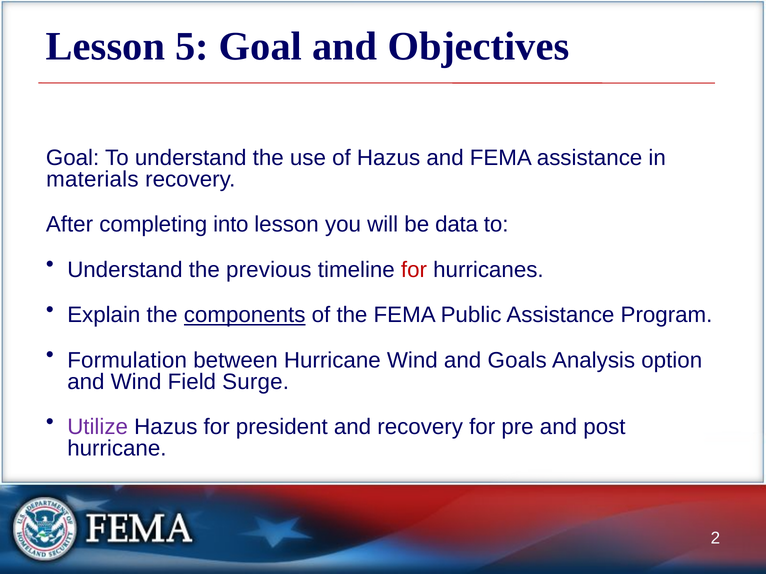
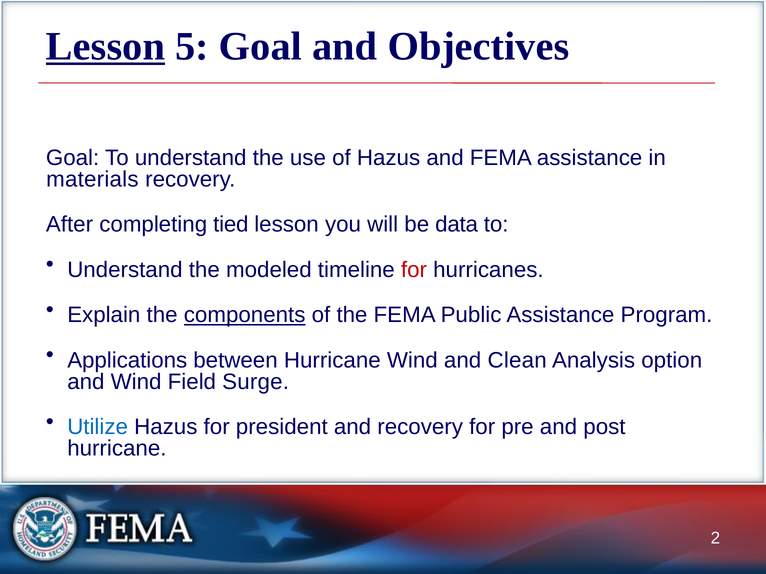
Lesson at (106, 46) underline: none -> present
into: into -> tied
previous: previous -> modeled
Formulation: Formulation -> Applications
Goals: Goals -> Clean
Utilize colour: purple -> blue
